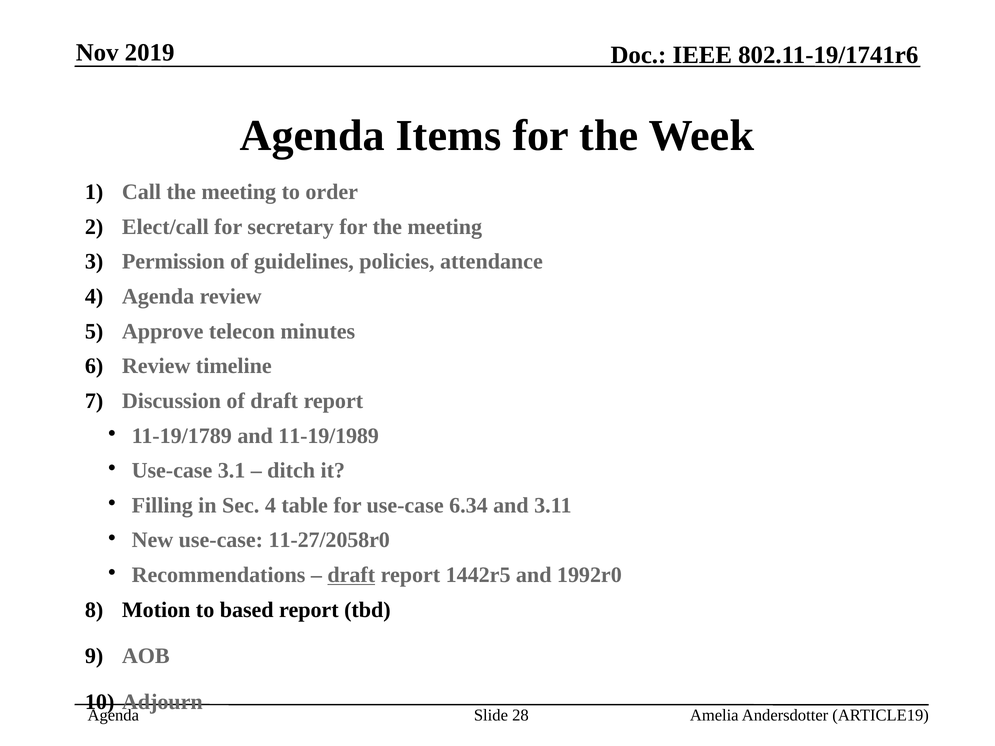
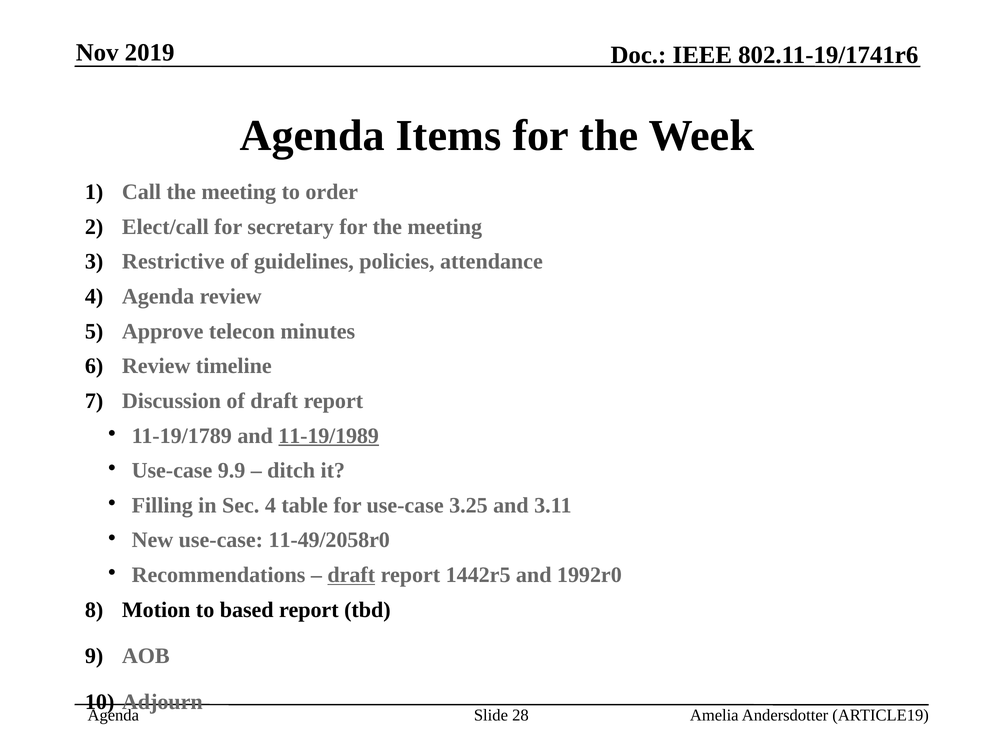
Permission: Permission -> Restrictive
11-19/1989 underline: none -> present
3.1: 3.1 -> 9.9
6.34: 6.34 -> 3.25
11-27/2058r0: 11-27/2058r0 -> 11-49/2058r0
